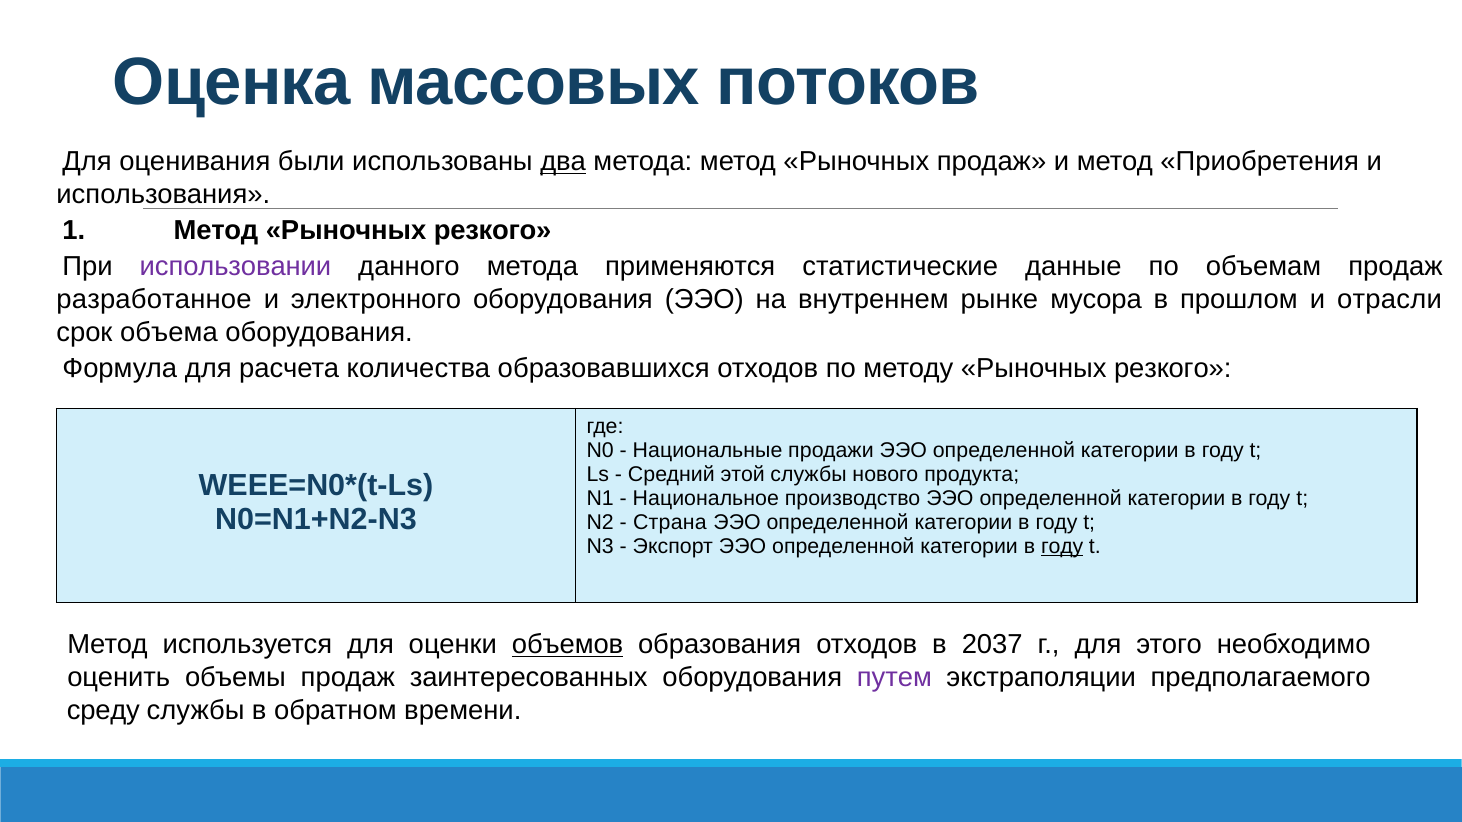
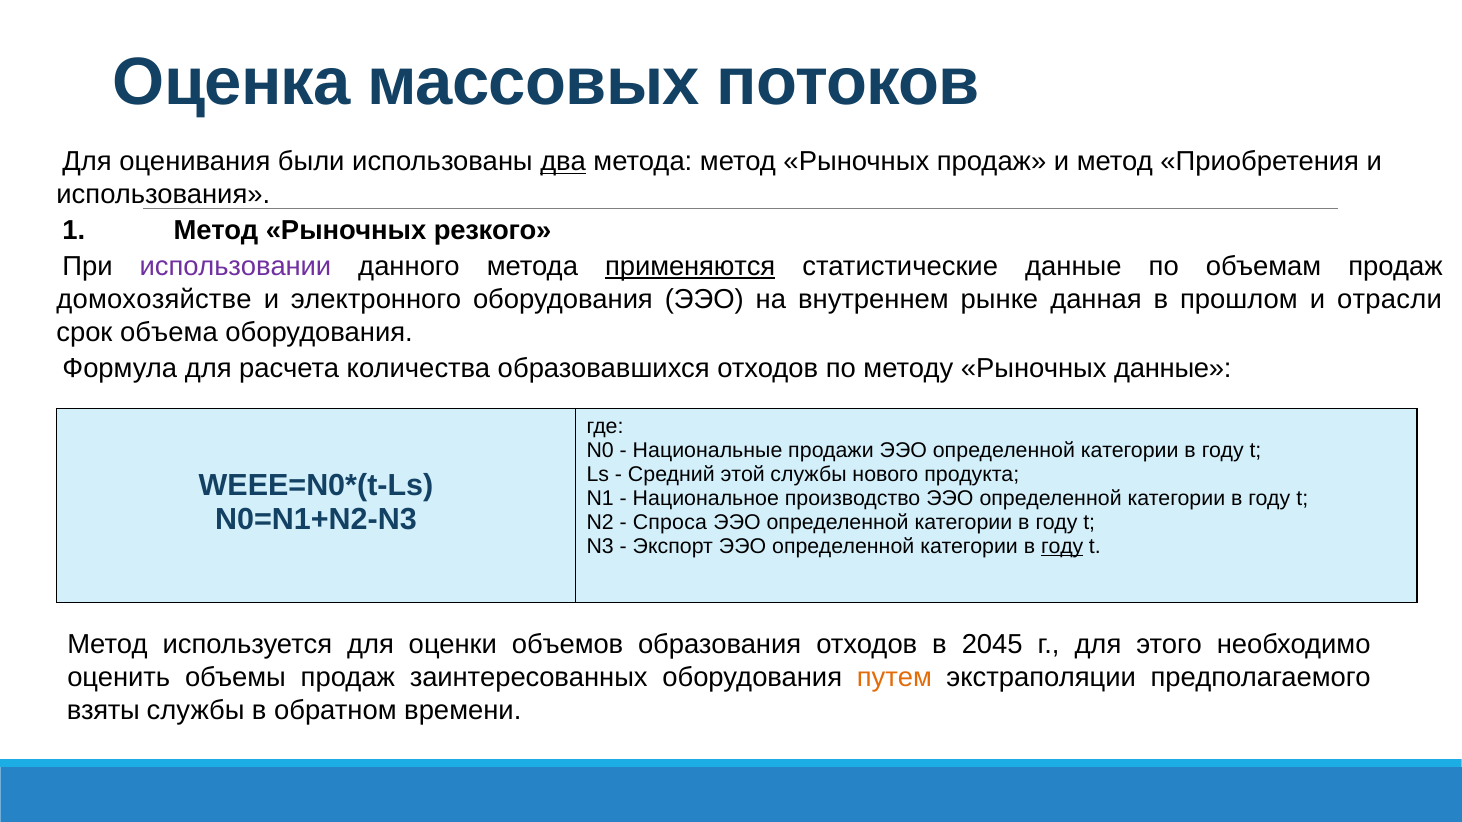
применяются underline: none -> present
разработанное: разработанное -> домохозяйстве
мусора: мусора -> данная
методу Рыночных резкого: резкого -> данные
Страна: Страна -> Спроса
объемов underline: present -> none
2037: 2037 -> 2045
путем colour: purple -> orange
среду: среду -> взяты
